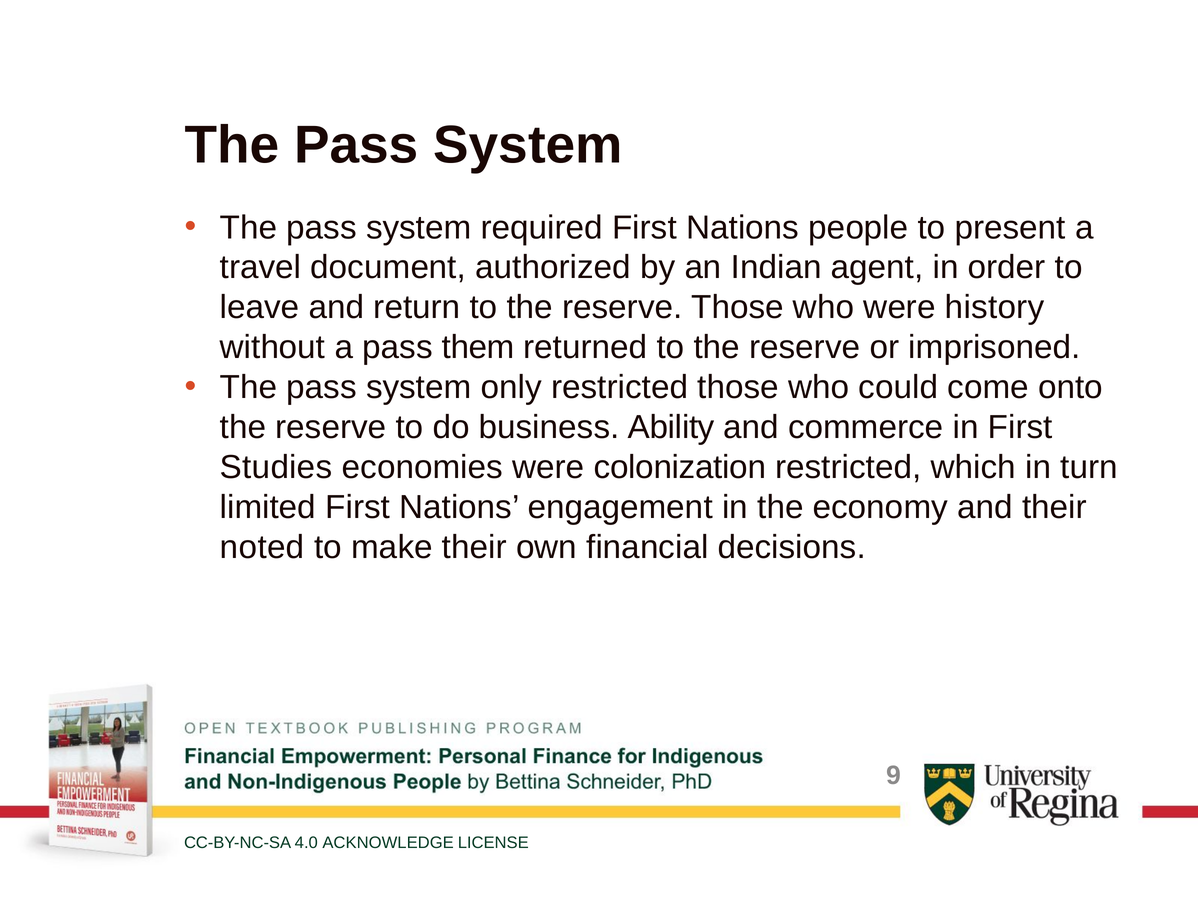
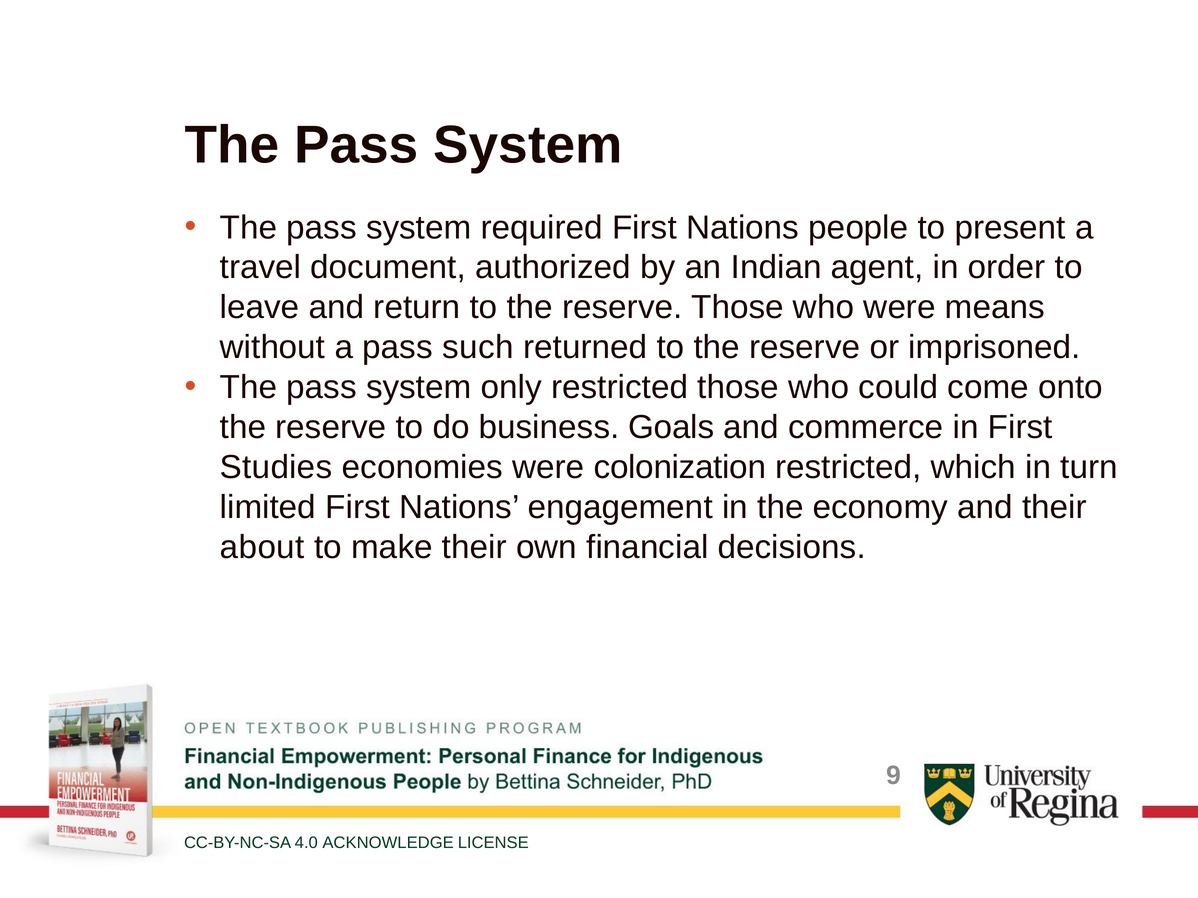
history: history -> means
them: them -> such
Ability: Ability -> Goals
noted: noted -> about
